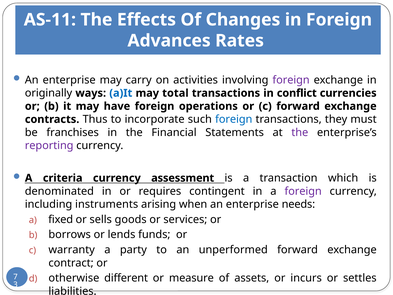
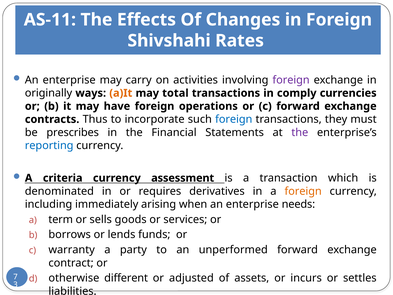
Advances: Advances -> Shivshahi
a)It colour: blue -> orange
conflict: conflict -> comply
franchises: franchises -> prescribes
reporting colour: purple -> blue
contingent: contingent -> derivatives
foreign at (303, 191) colour: purple -> orange
instruments: instruments -> immediately
fixed: fixed -> term
measure: measure -> adjusted
